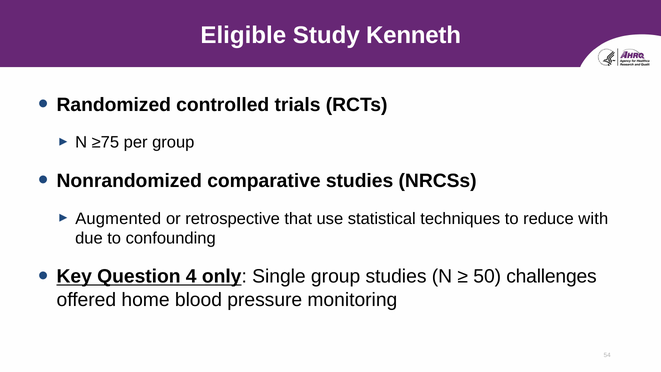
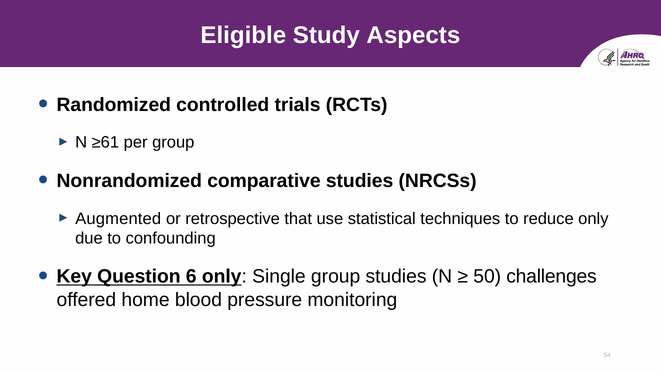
Kenneth: Kenneth -> Aspects
≥75: ≥75 -> ≥61
reduce with: with -> only
4: 4 -> 6
